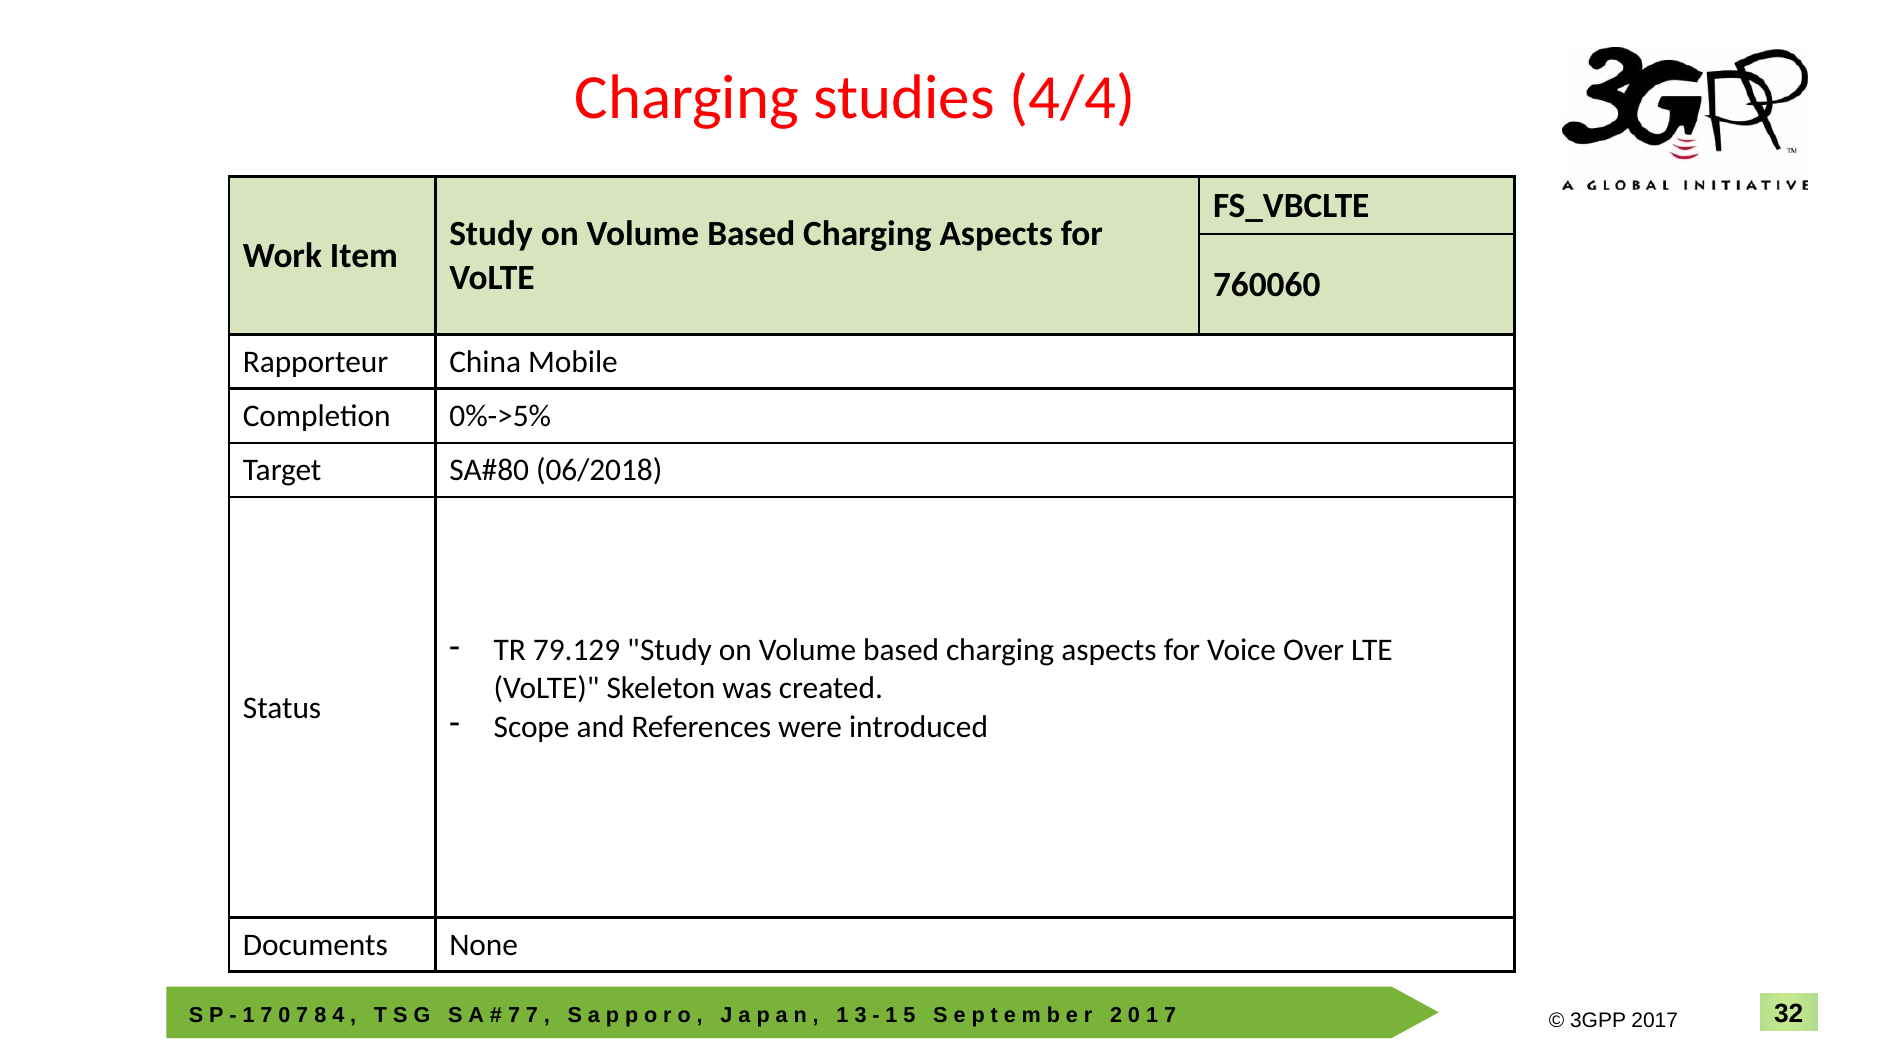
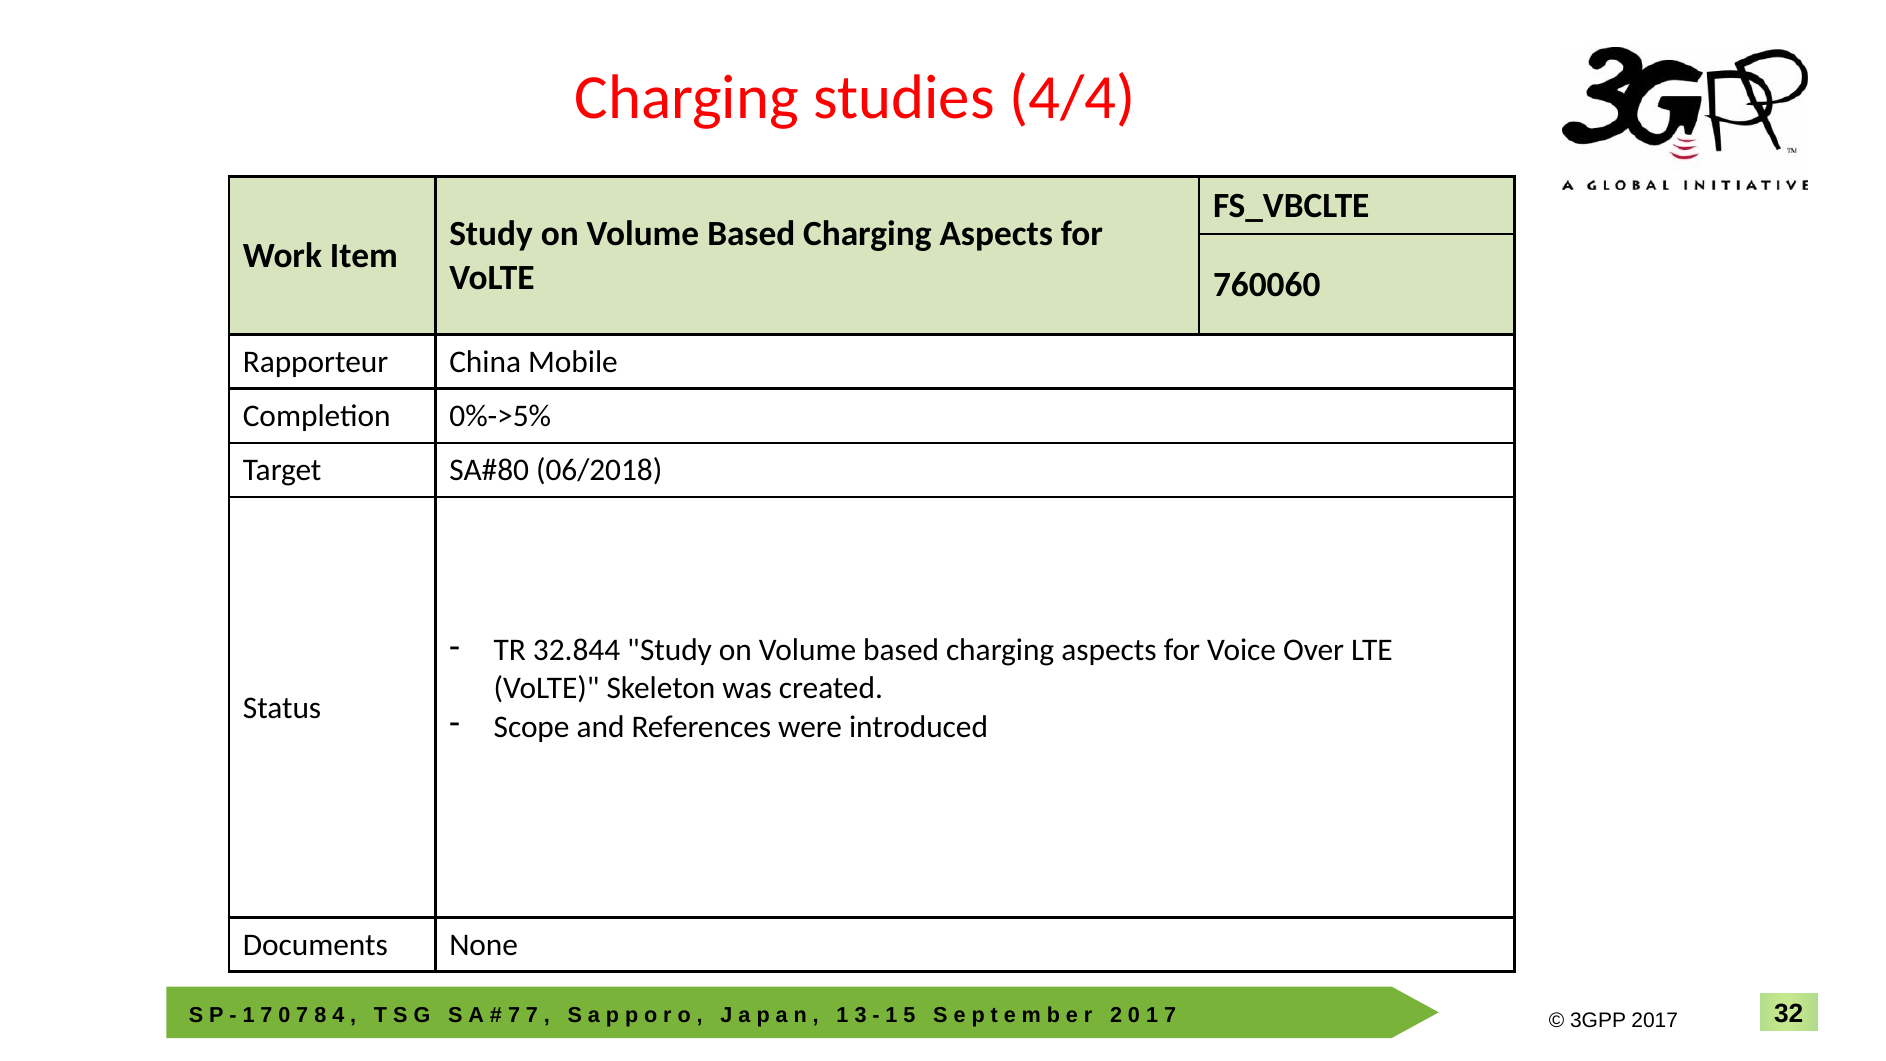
79.129: 79.129 -> 32.844
